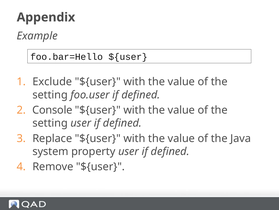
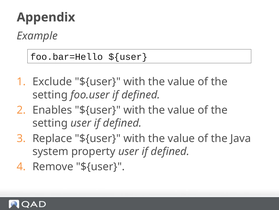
Console: Console -> Enables
